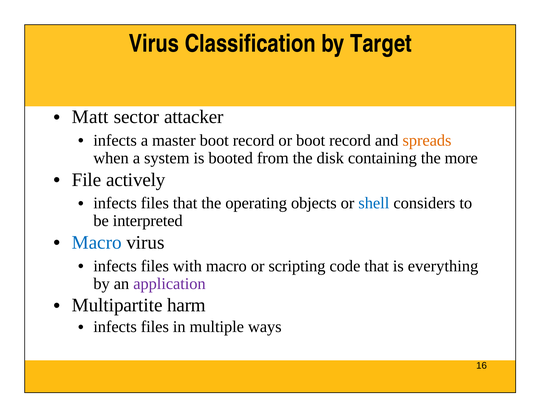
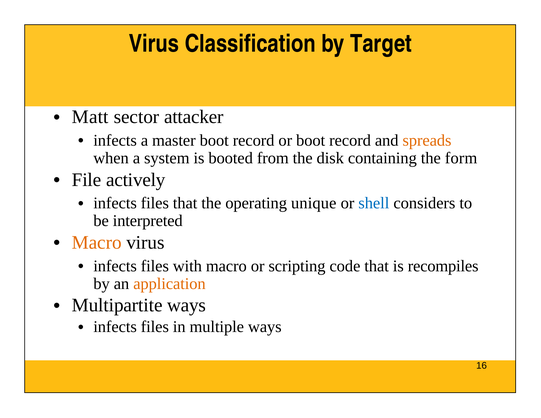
more: more -> form
objects: objects -> unique
Macro at (97, 243) colour: blue -> orange
everything: everything -> recompiles
application colour: purple -> orange
Multipartite harm: harm -> ways
